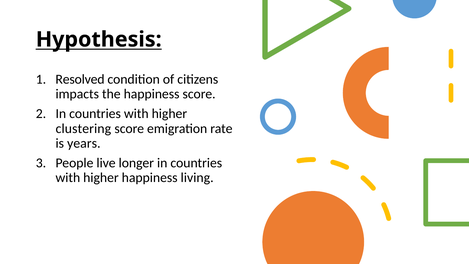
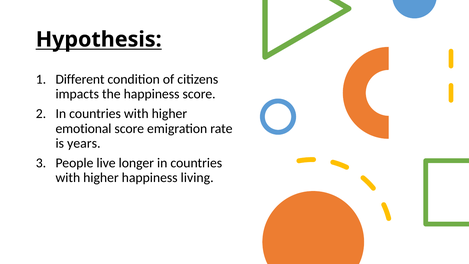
Resolved: Resolved -> Different
clustering: clustering -> emotional
